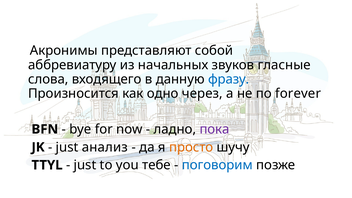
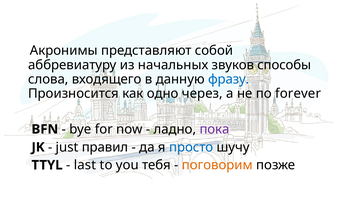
гласные: гласные -> способы
анализ: анализ -> правил
просто colour: orange -> blue
just at (85, 165): just -> last
тебе: тебе -> тебя
поговорим colour: blue -> orange
